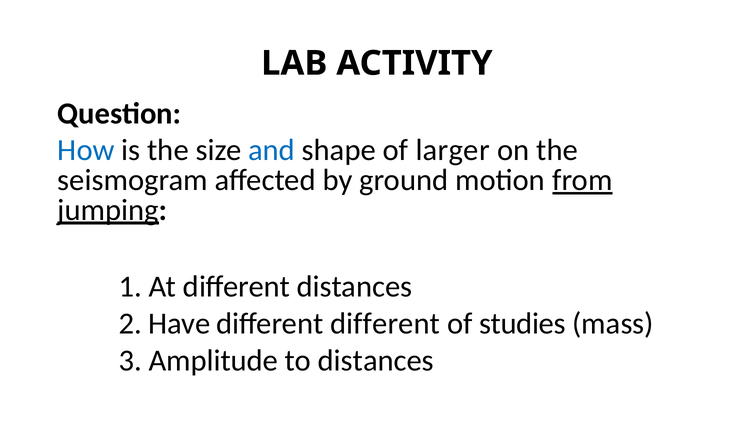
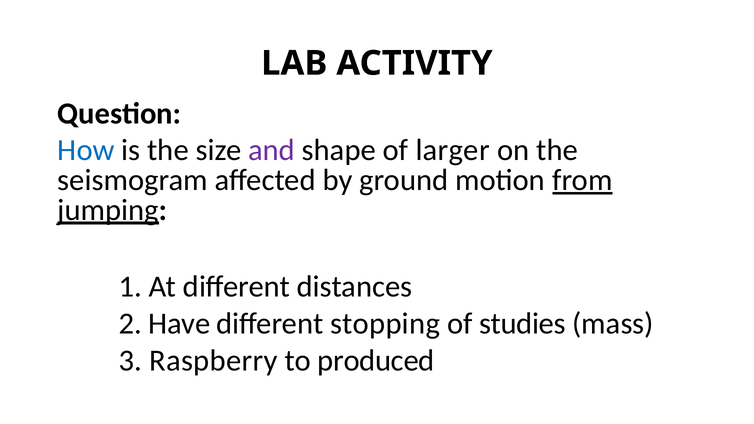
and colour: blue -> purple
different different: different -> stopping
Amplitude: Amplitude -> Raspberry
to distances: distances -> produced
